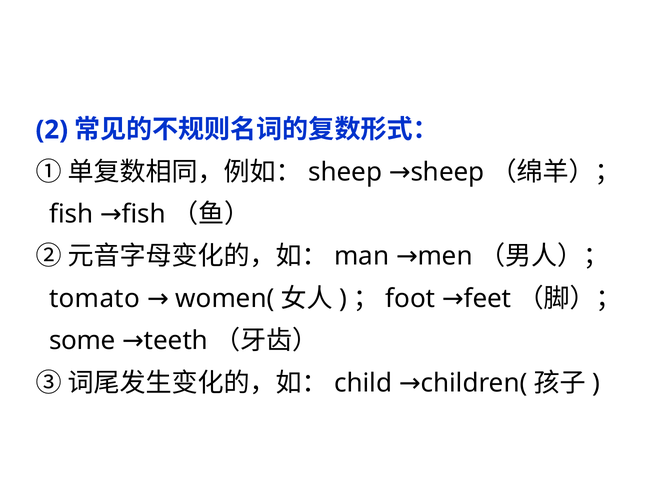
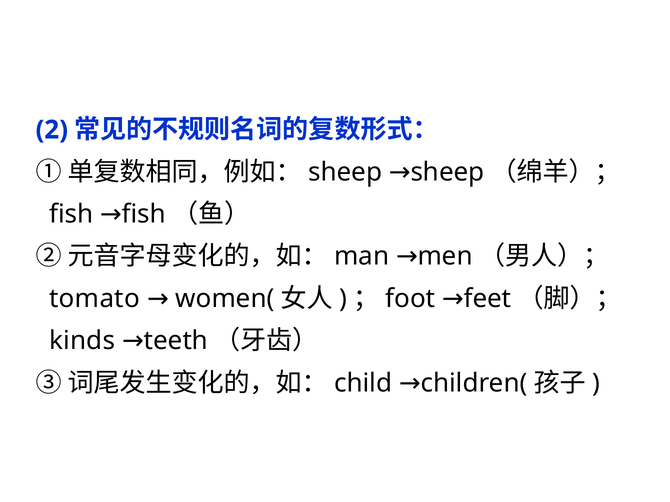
some: some -> kinds
